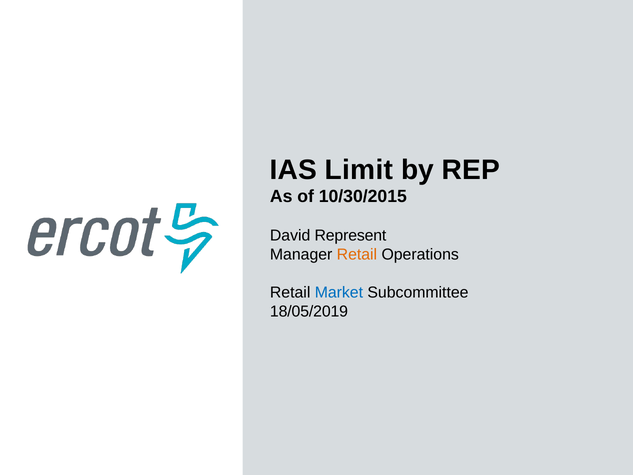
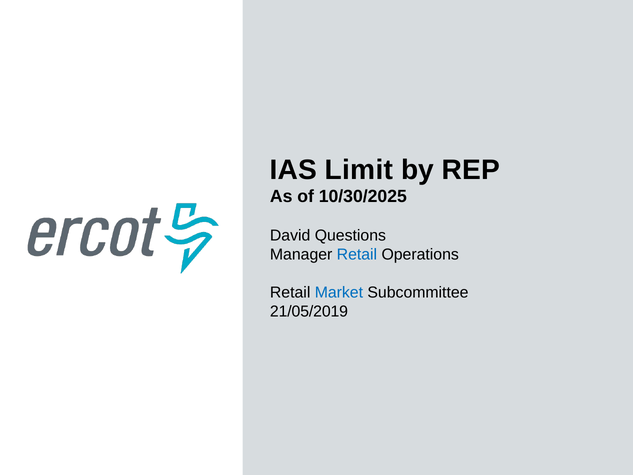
10/30/2015: 10/30/2015 -> 10/30/2025
Represent: Represent -> Questions
Retail at (357, 254) colour: orange -> blue
18/05/2019: 18/05/2019 -> 21/05/2019
